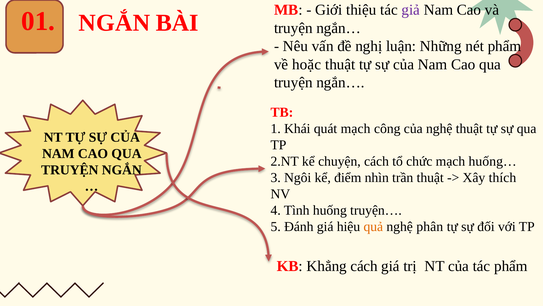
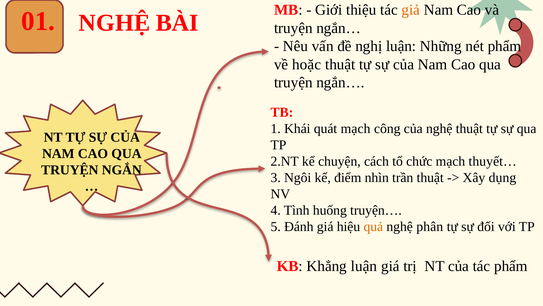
giả colour: purple -> orange
01 NGẮN: NGẮN -> NGHỆ
huống…: huống… -> thuyết…
thích: thích -> dụng
Khẳng cách: cách -> luận
